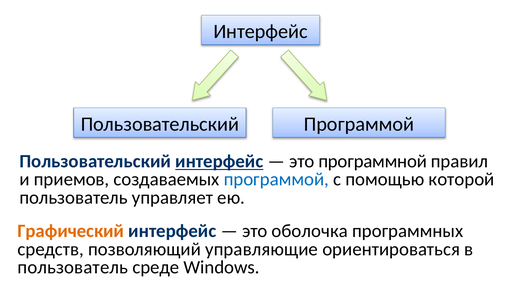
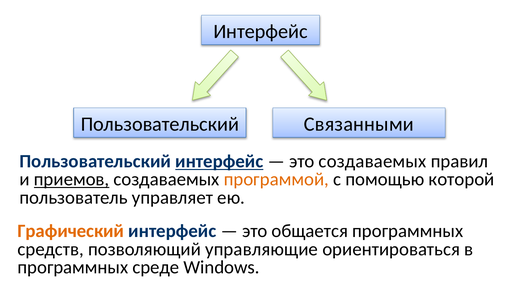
Программой at (359, 124): Программой -> Связанными
это программной: программной -> создаваемых
приемов underline: none -> present
программой at (276, 179) colour: blue -> orange
оболочка: оболочка -> общается
пользователь at (73, 267): пользователь -> программных
